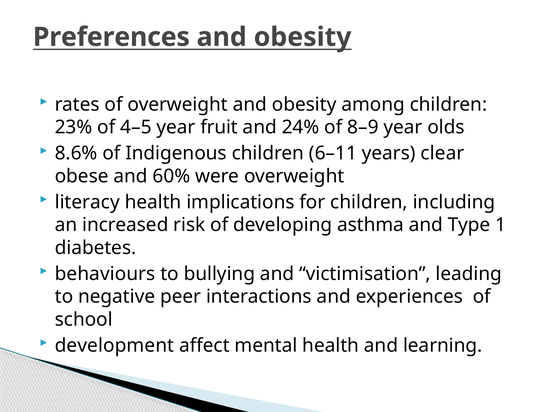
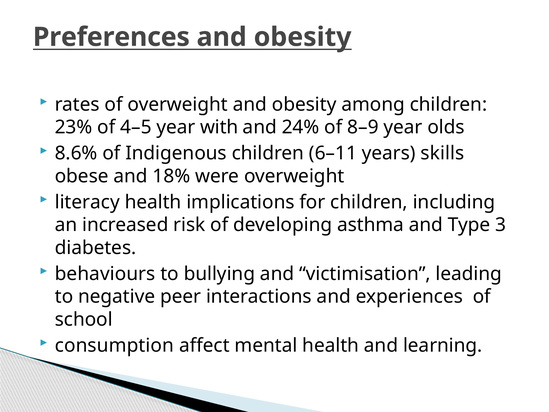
fruit: fruit -> with
clear: clear -> skills
60%: 60% -> 18%
1: 1 -> 3
development: development -> consumption
